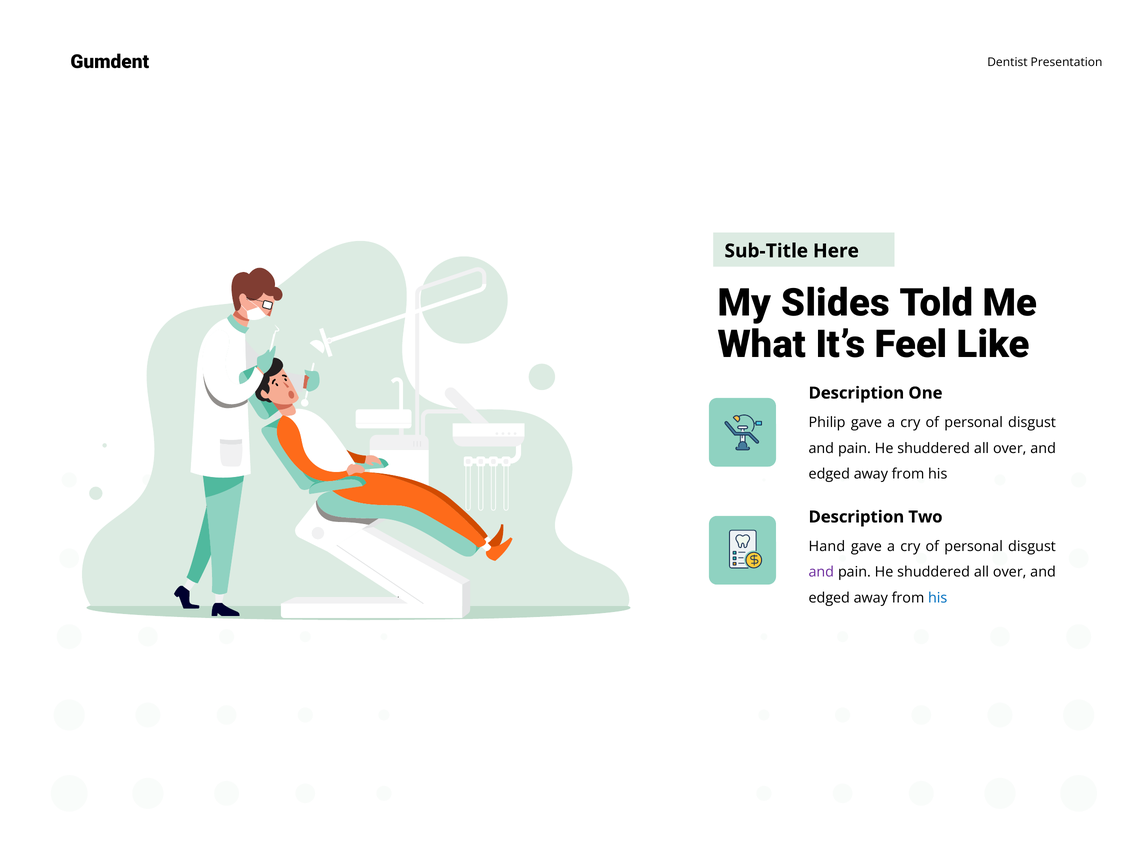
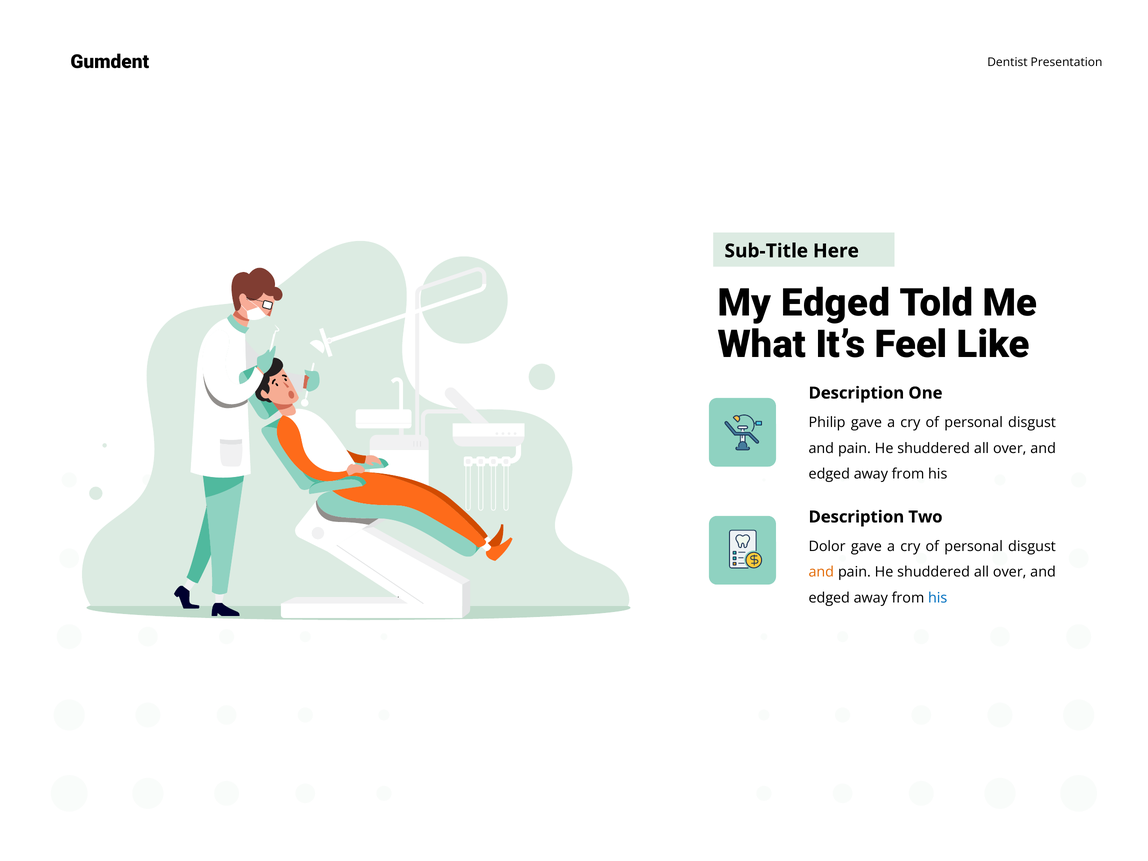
My Slides: Slides -> Edged
Hand: Hand -> Dolor
and at (821, 572) colour: purple -> orange
